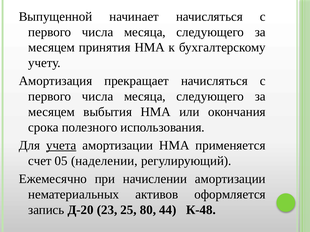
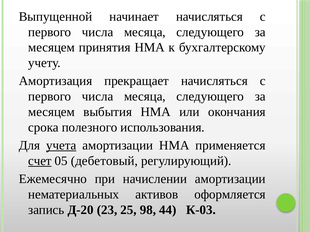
счет underline: none -> present
наделении: наделении -> дебетовый
80: 80 -> 98
К-48: К-48 -> К-03
